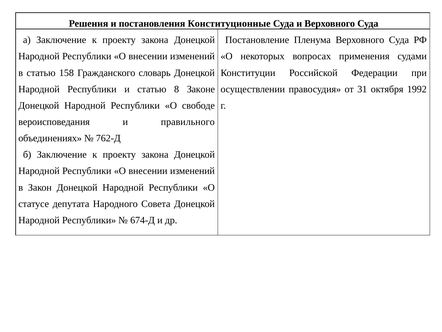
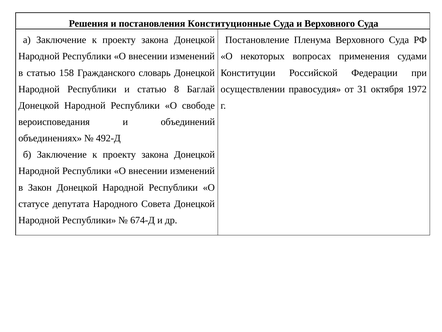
Законе: Законе -> Баглай
1992: 1992 -> 1972
правильного: правильного -> объединений
762-Д: 762-Д -> 492-Д
